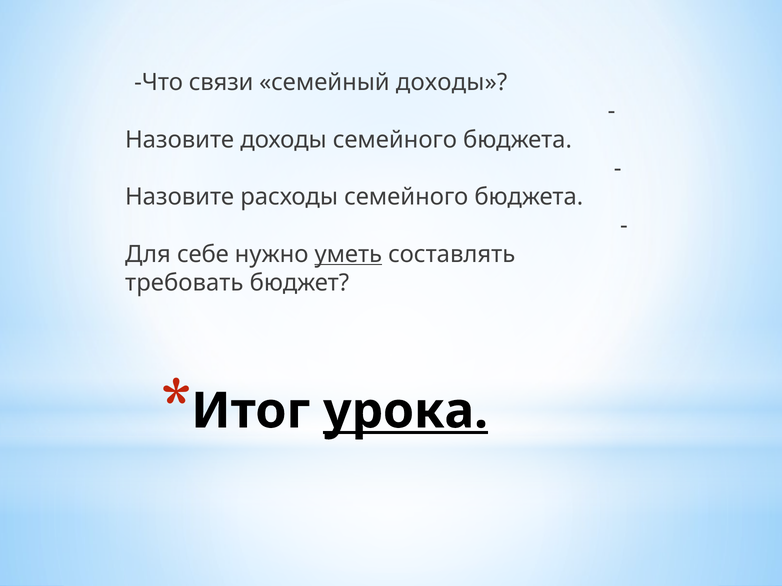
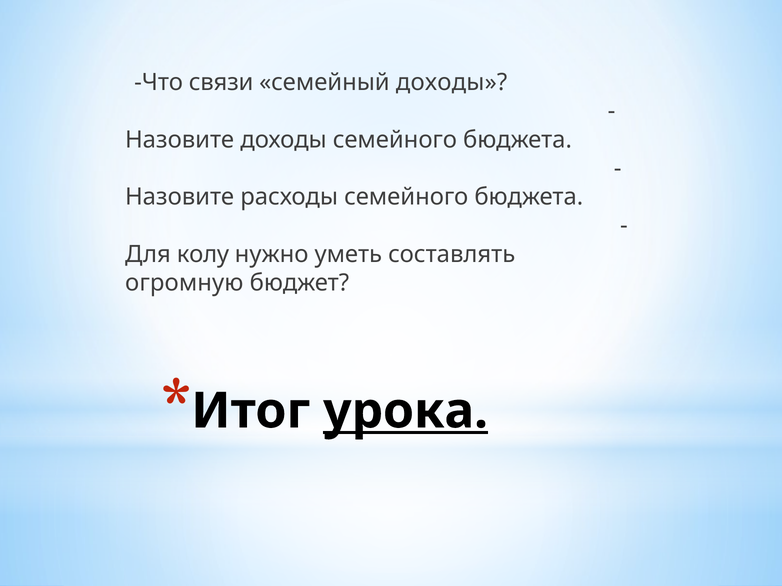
себе: себе -> колу
уметь underline: present -> none
требовать: требовать -> огромную
